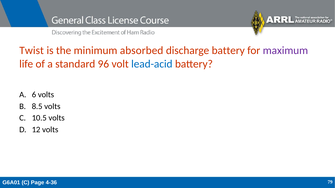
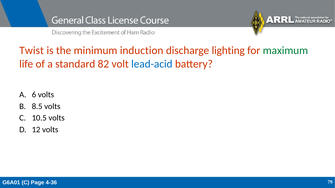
absorbed: absorbed -> induction
discharge battery: battery -> lighting
maximum colour: purple -> green
96: 96 -> 82
